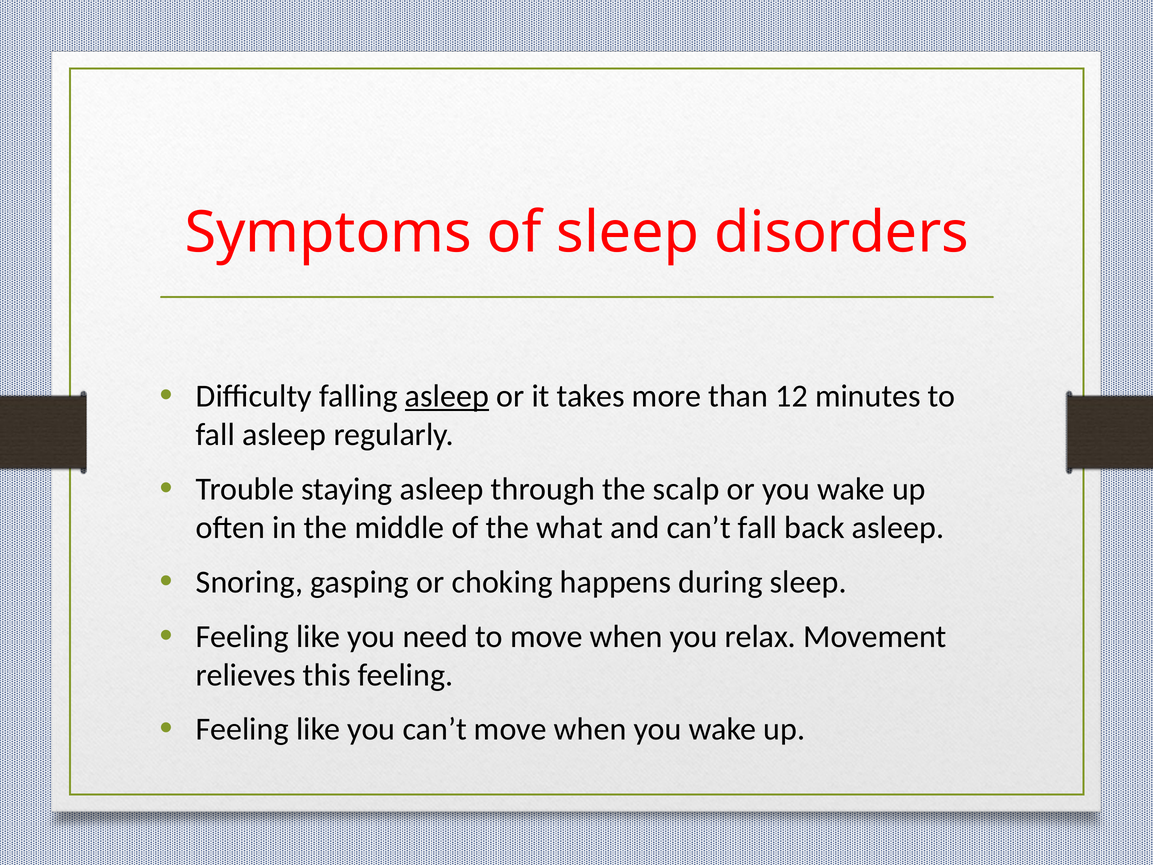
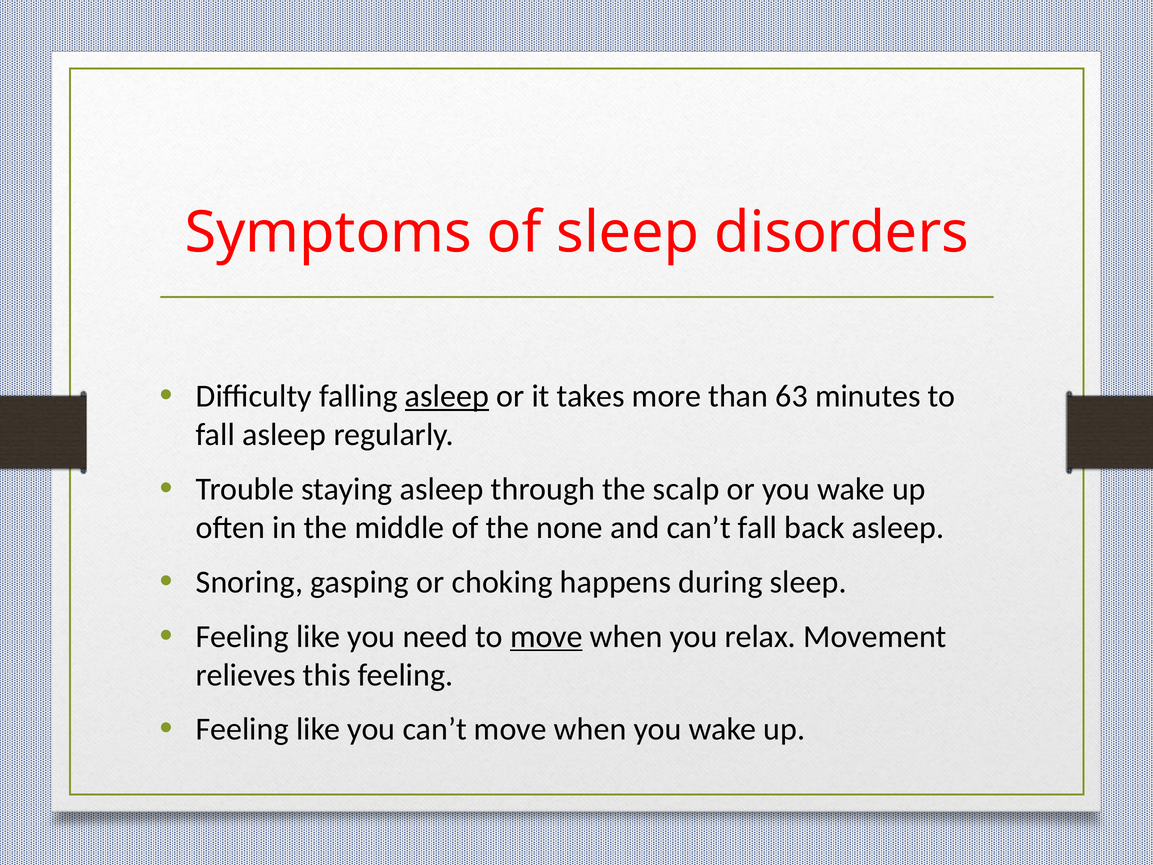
12: 12 -> 63
what: what -> none
move at (546, 636) underline: none -> present
